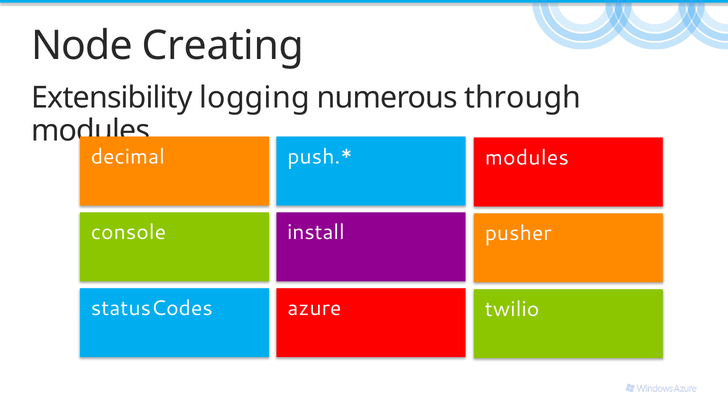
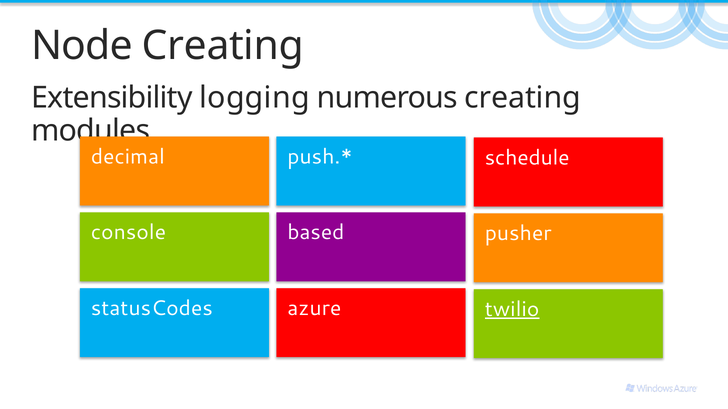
numerous through: through -> creating
modules at (527, 158): modules -> schedule
install: install -> based
twilio underline: none -> present
